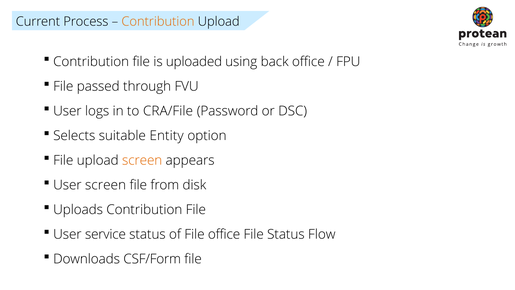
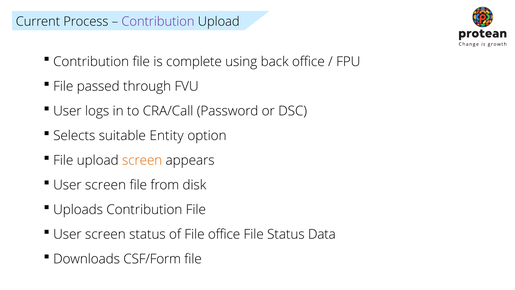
Contribution at (158, 21) colour: orange -> purple
uploaded: uploaded -> complete
CRA/File: CRA/File -> CRA/Call
service at (105, 234): service -> screen
Flow: Flow -> Data
